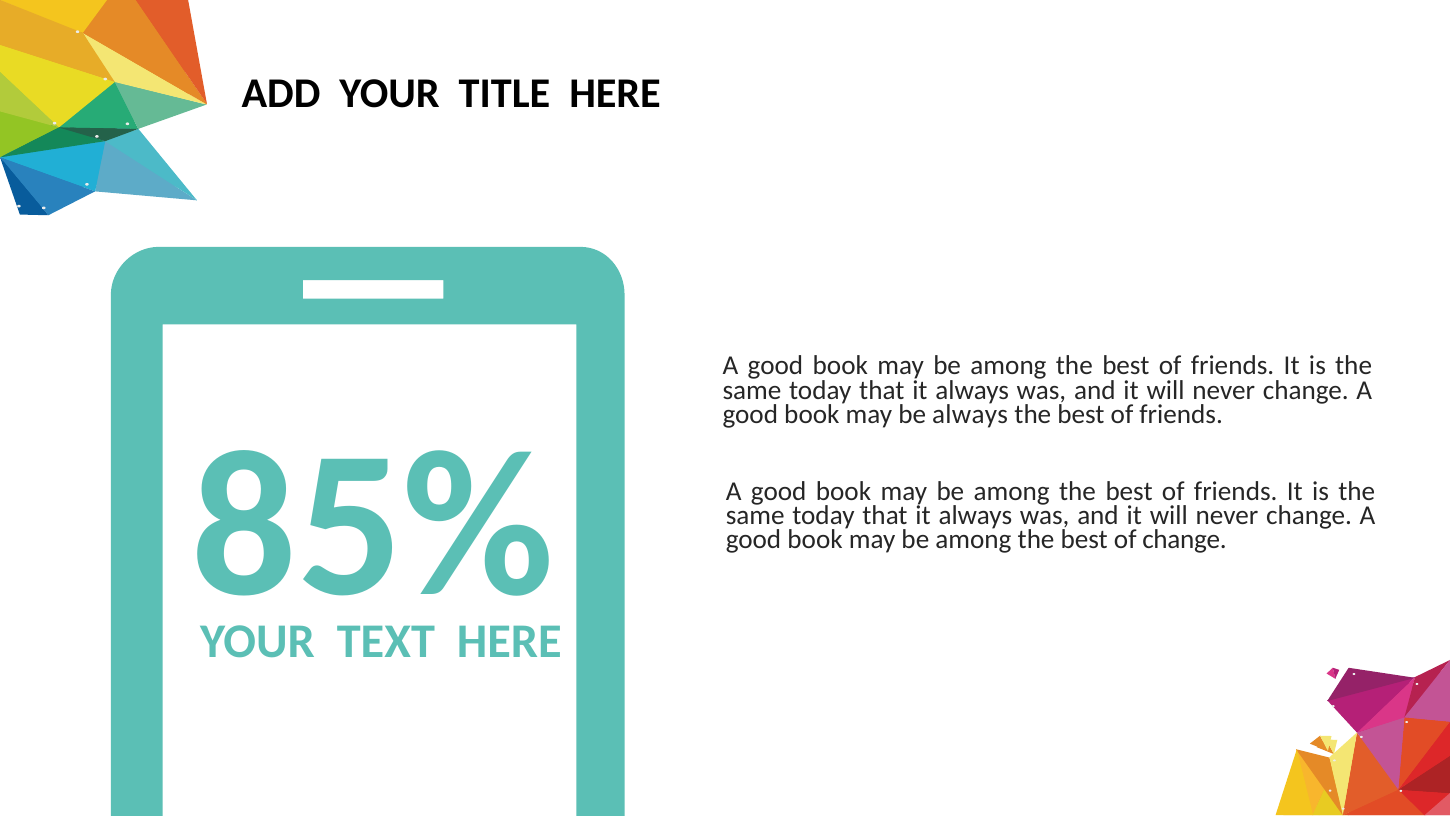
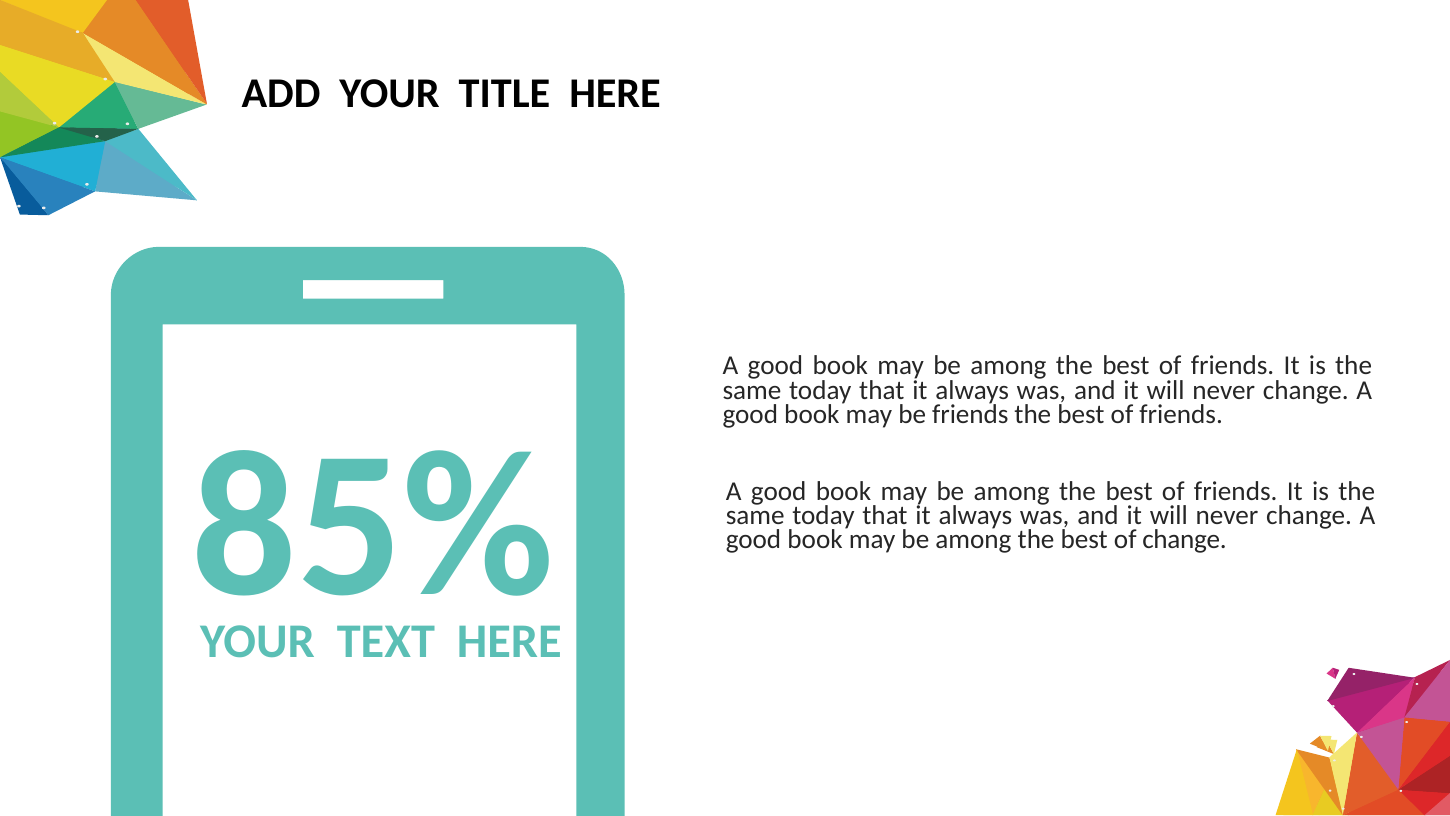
be always: always -> friends
